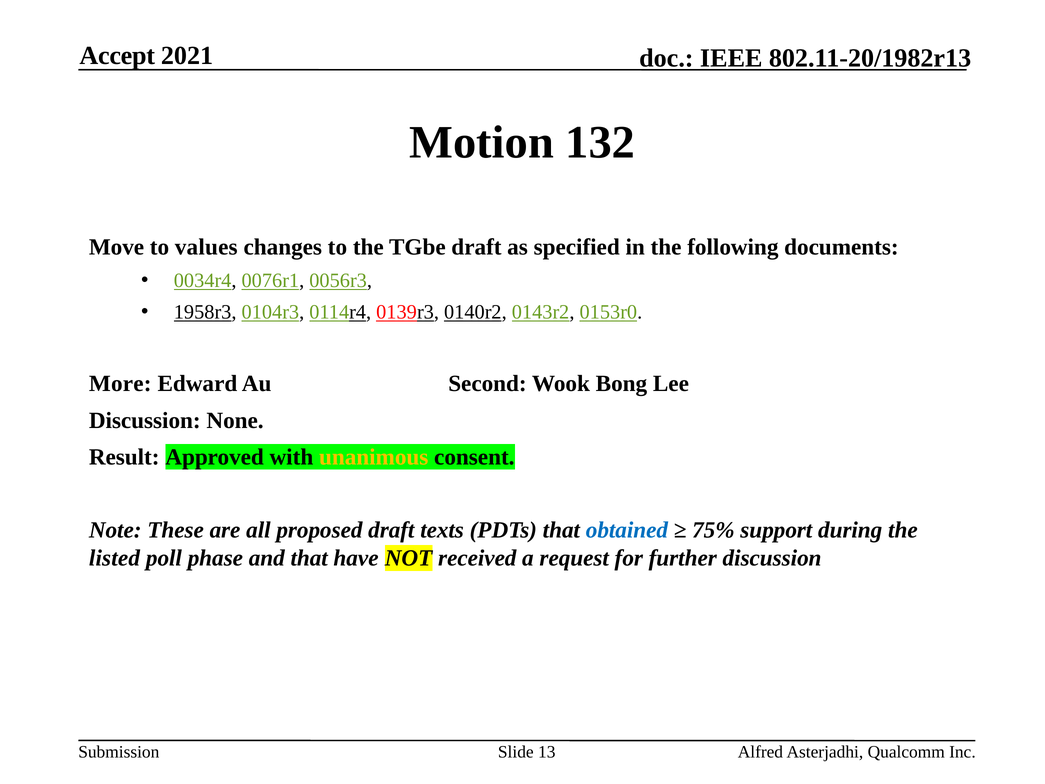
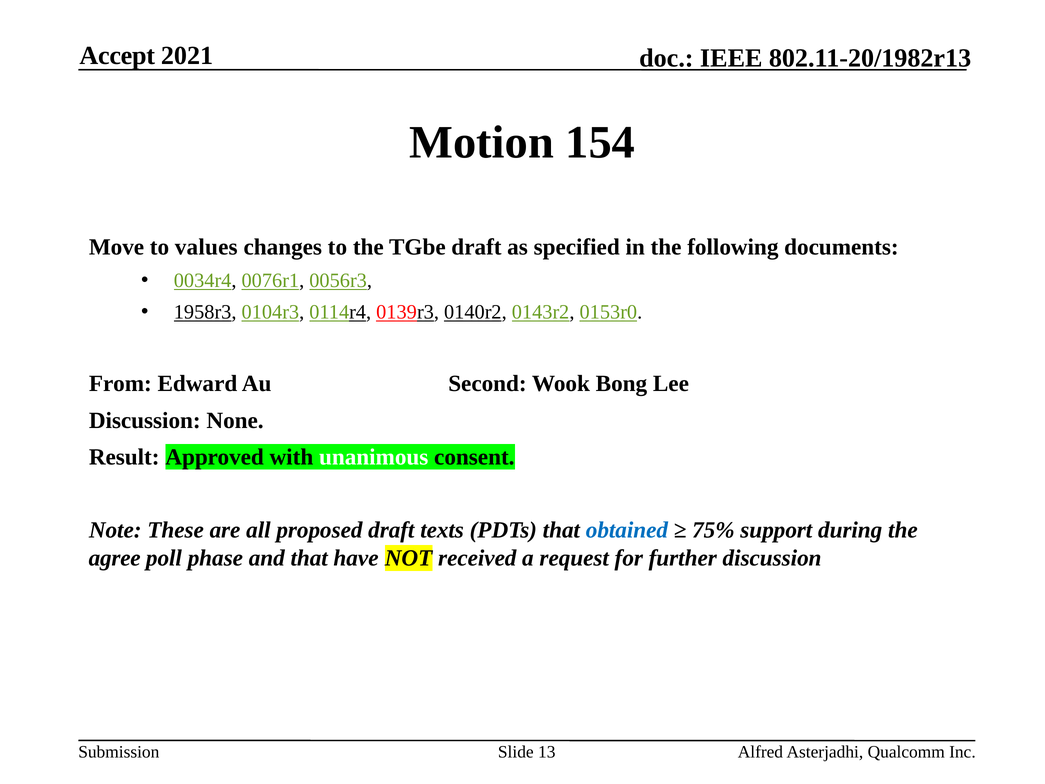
132: 132 -> 154
More: More -> From
unanimous colour: yellow -> white
listed: listed -> agree
